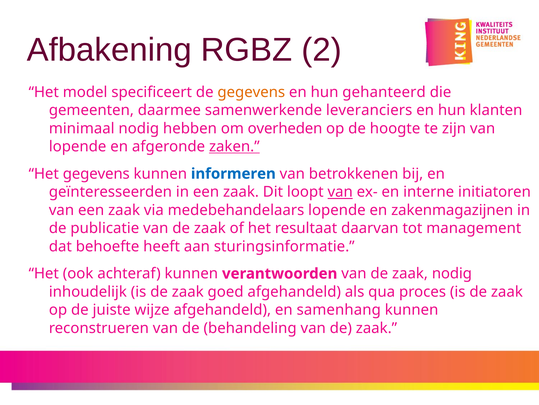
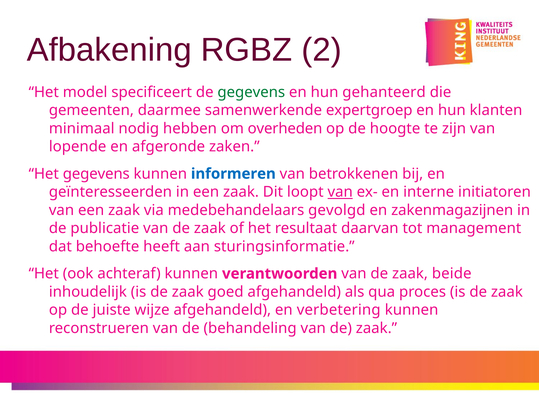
gegevens at (251, 92) colour: orange -> green
leveranciers: leveranciers -> expertgroep
zaken underline: present -> none
medebehandelaars lopende: lopende -> gevolgd
zaak nodig: nodig -> beide
samenhang: samenhang -> verbetering
